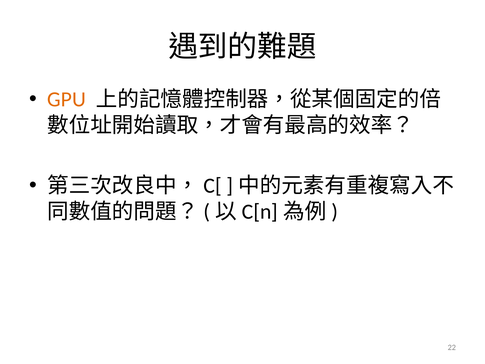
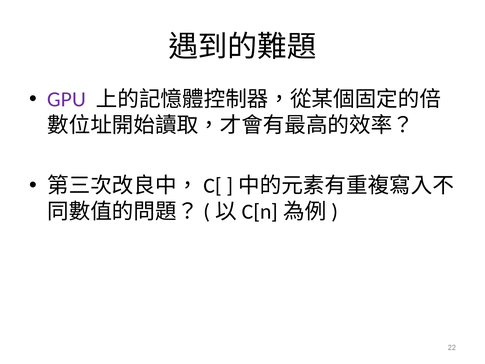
GPU colour: orange -> purple
